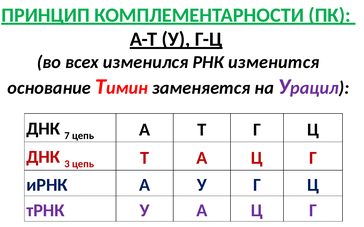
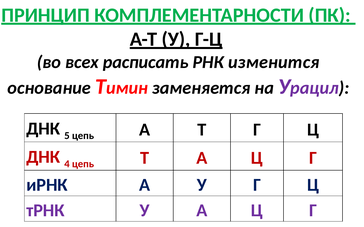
изменился: изменился -> расписать
7: 7 -> 5
3: 3 -> 4
